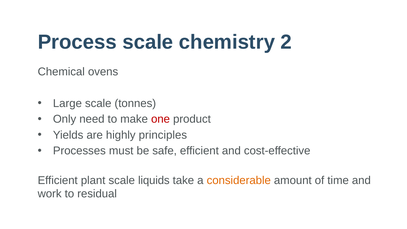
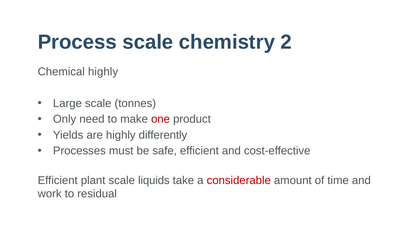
Chemical ovens: ovens -> highly
principles: principles -> differently
considerable colour: orange -> red
